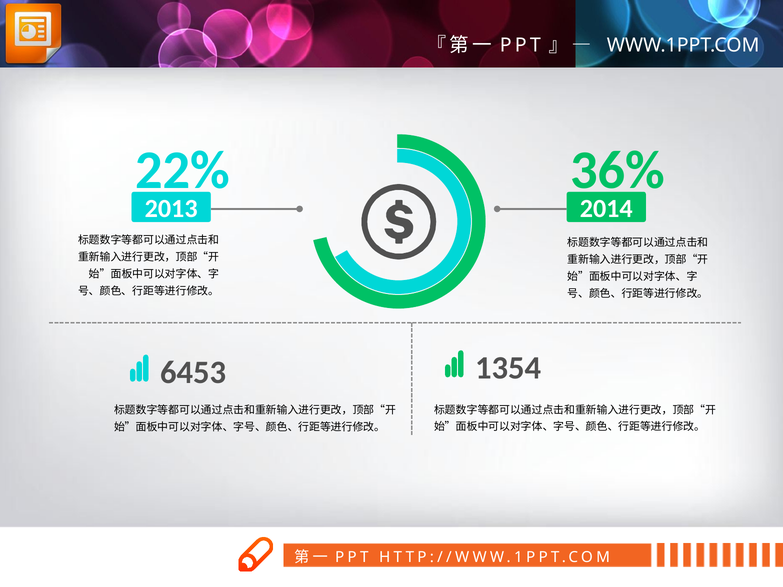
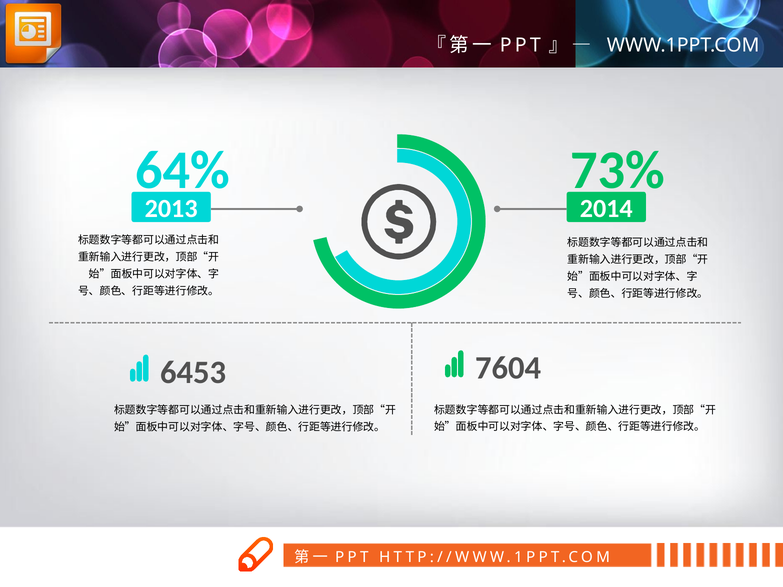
22%: 22% -> 64%
36%: 36% -> 73%
1354: 1354 -> 7604
